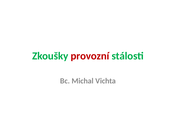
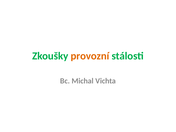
provozní colour: red -> orange
